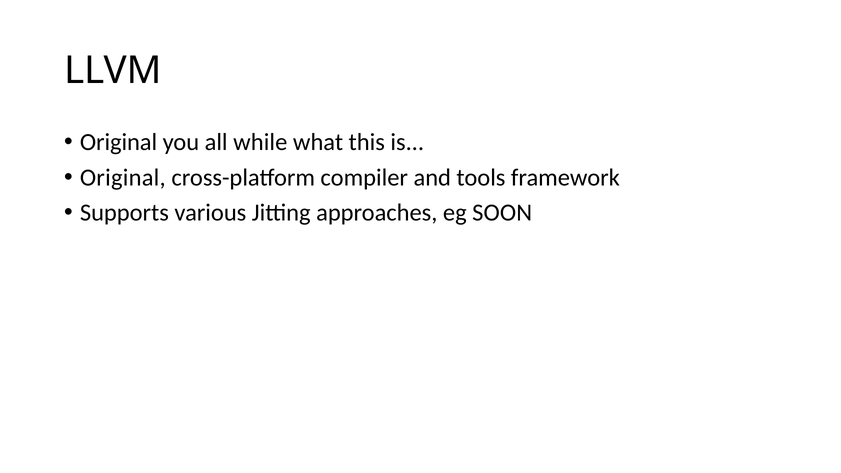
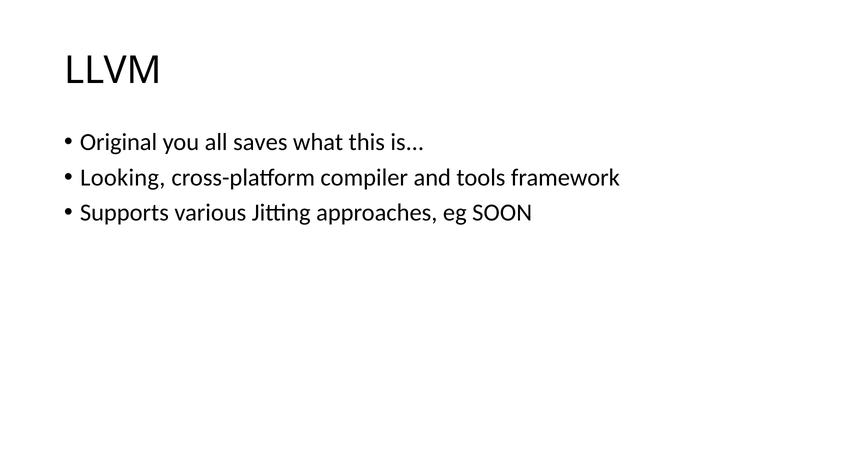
while: while -> saves
Original at (123, 177): Original -> Looking
